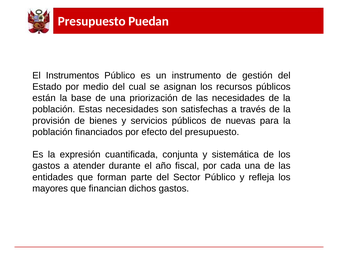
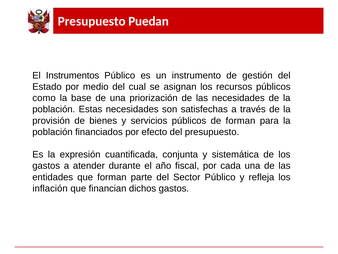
están: están -> como
de nuevas: nuevas -> forman
mayores: mayores -> inflación
